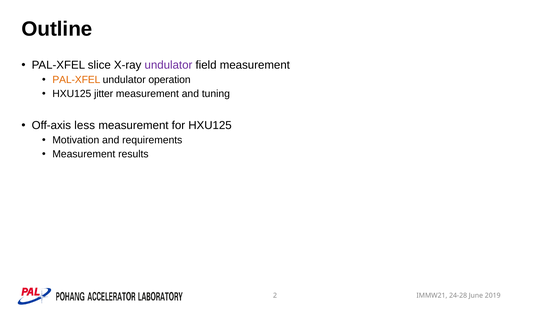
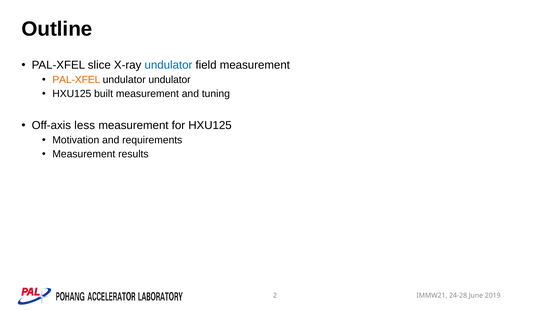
undulator at (168, 65) colour: purple -> blue
undulator operation: operation -> undulator
jitter: jitter -> built
